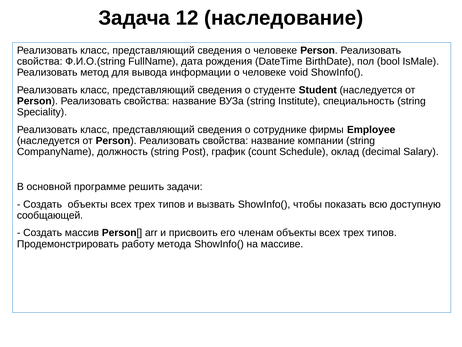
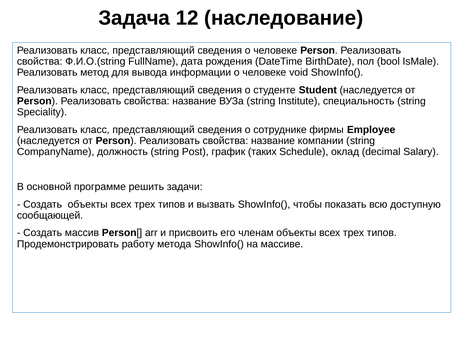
count: count -> таких
